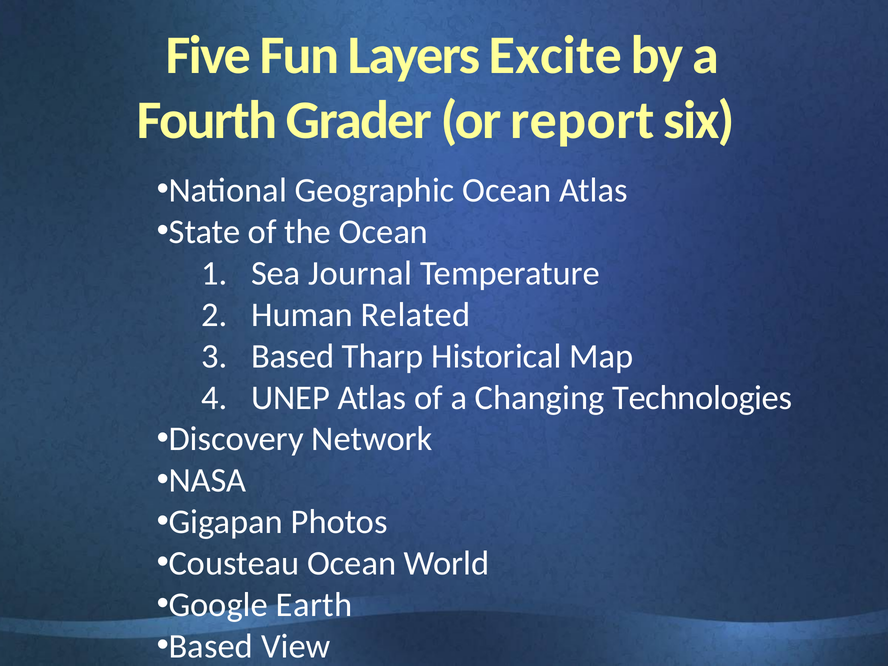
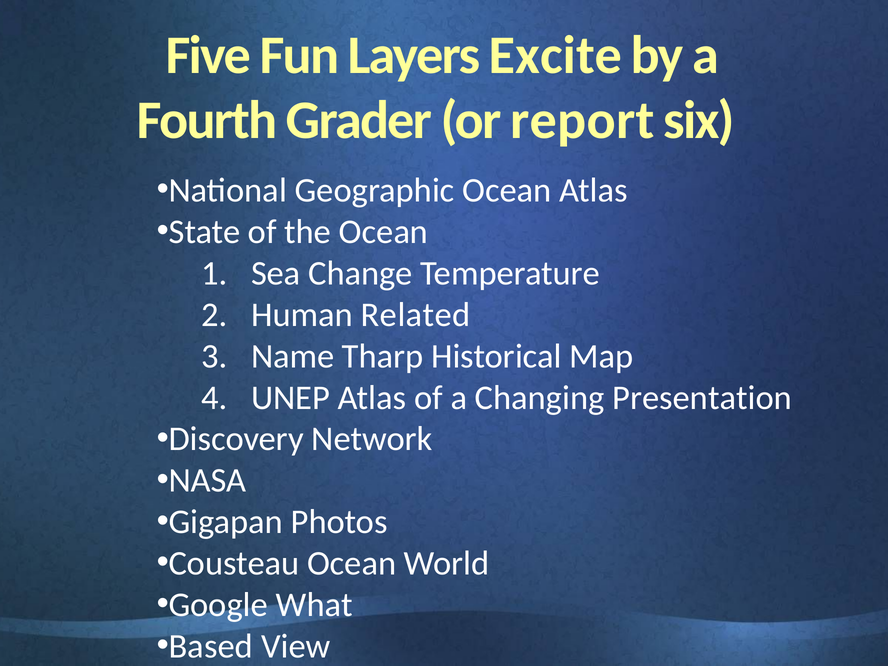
Journal: Journal -> Change
Based at (293, 356): Based -> Name
Technologies: Technologies -> Presentation
Earth: Earth -> What
